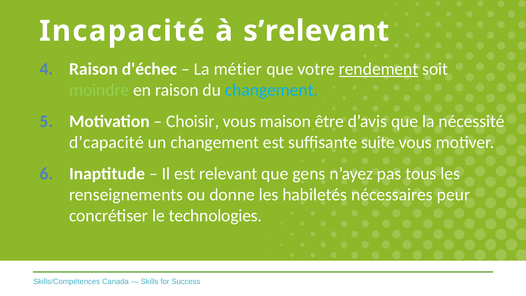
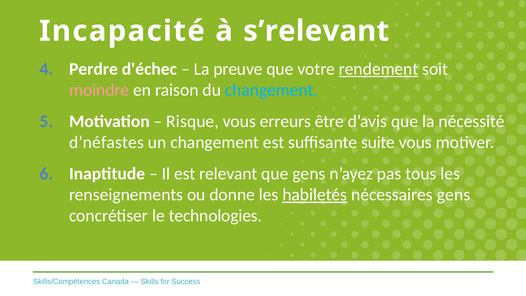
Raison at (93, 69): Raison -> Perdre
métier: métier -> preuve
moindre colour: light green -> pink
Choisir: Choisir -> Risque
maison: maison -> erreurs
d’capacité: d’capacité -> d’néfastes
habiletés underline: none -> present
nécessaires peur: peur -> gens
